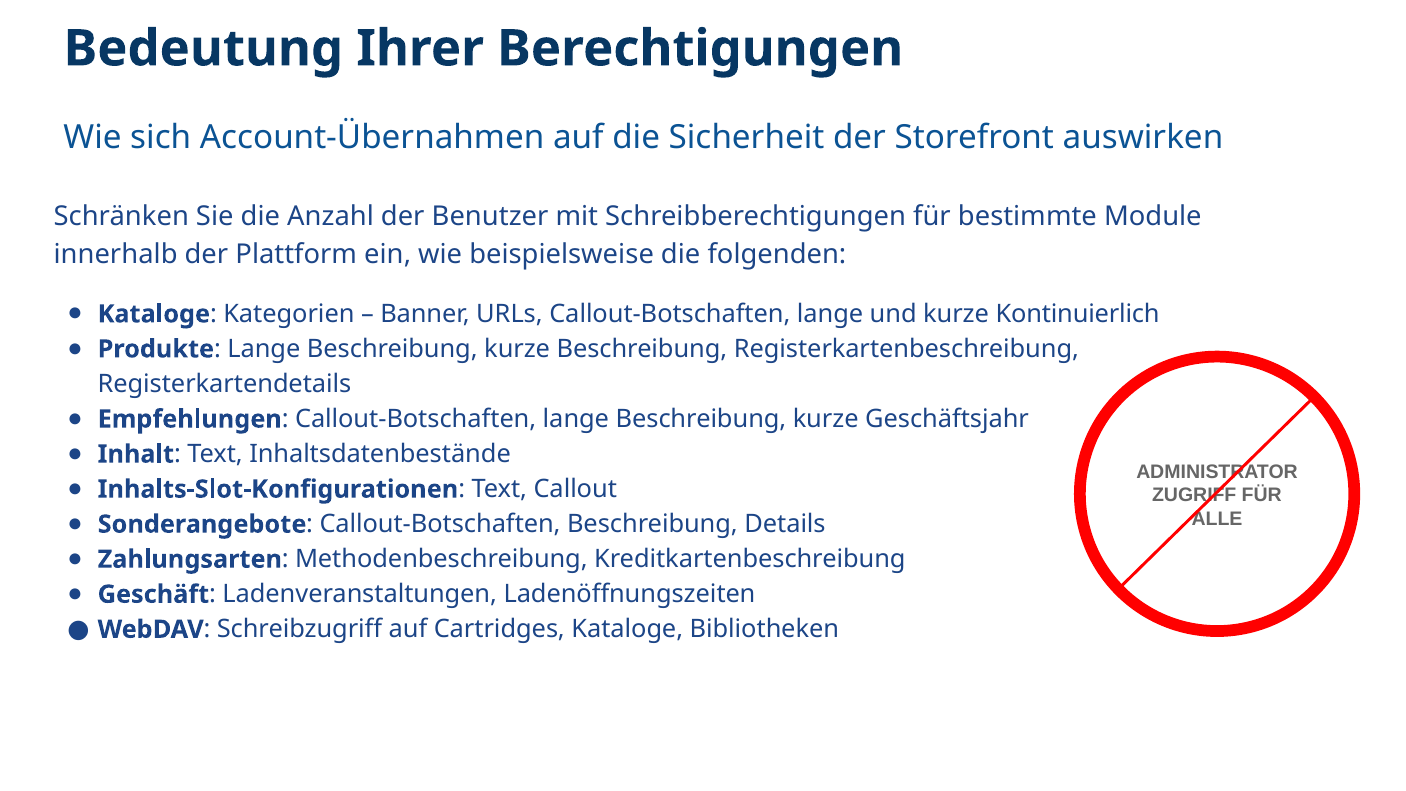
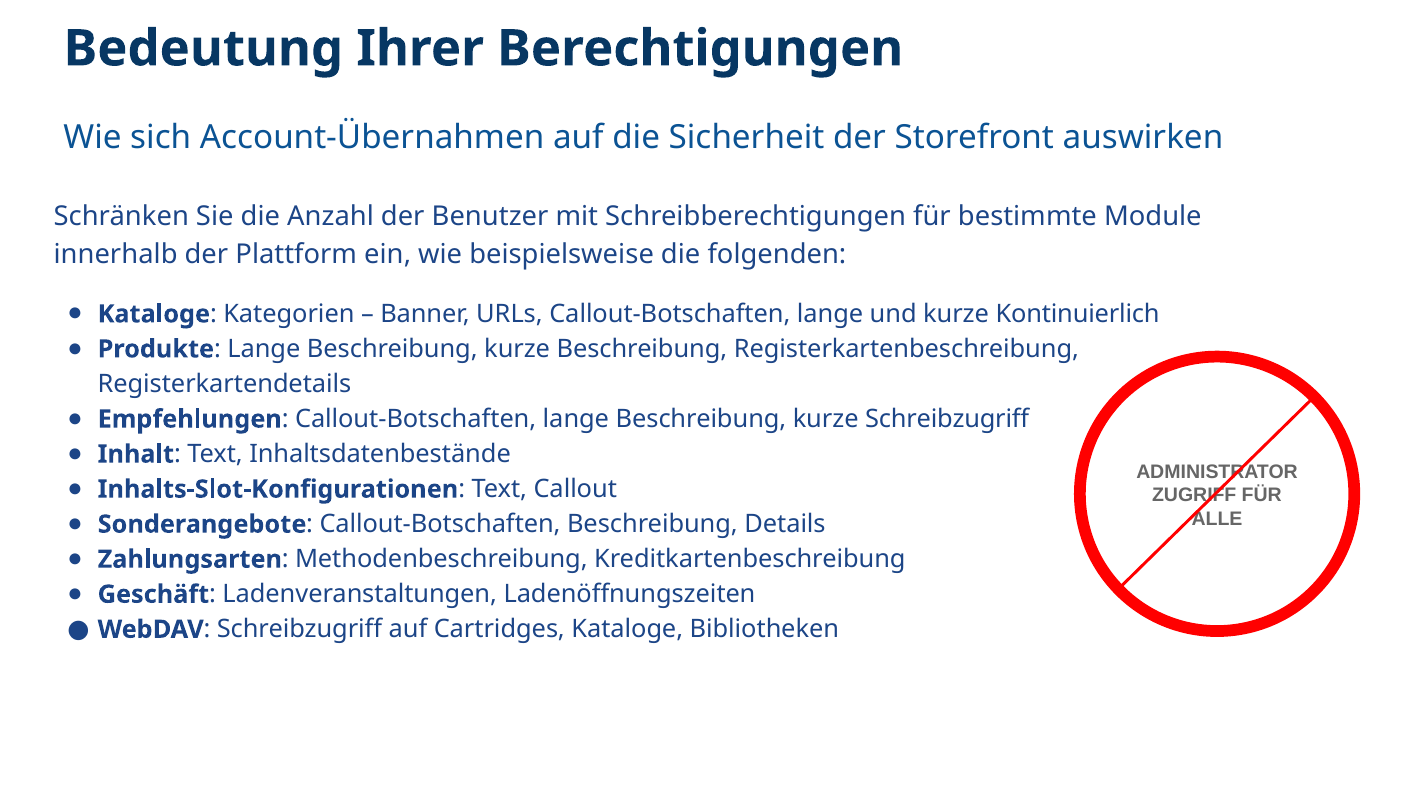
kurze Geschäftsjahr: Geschäftsjahr -> Schreibzugriff
